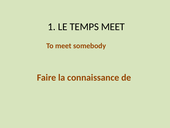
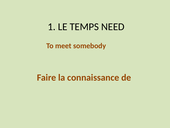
TEMPS MEET: MEET -> NEED
